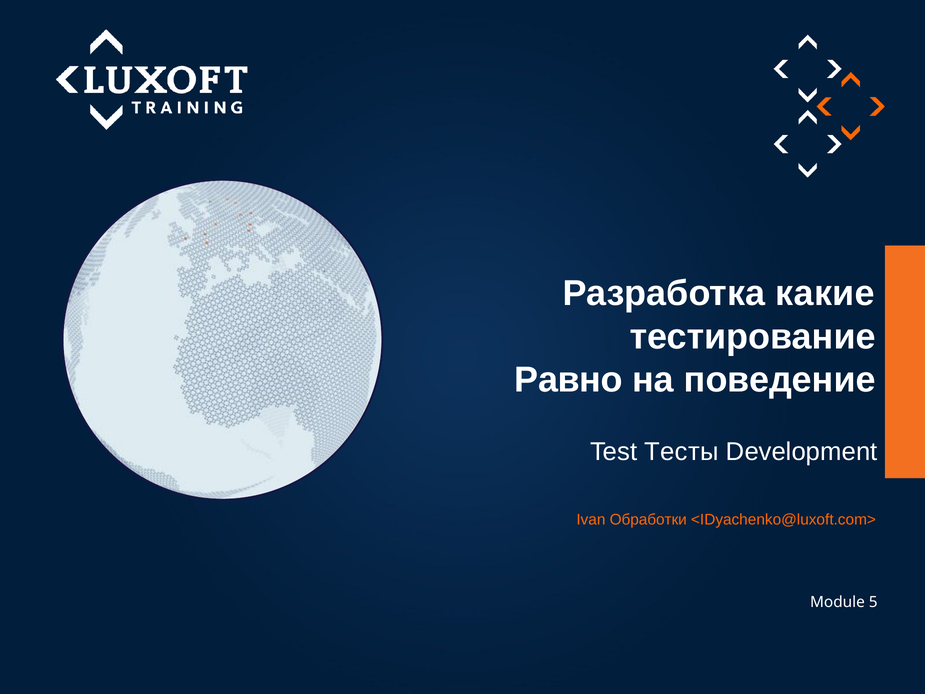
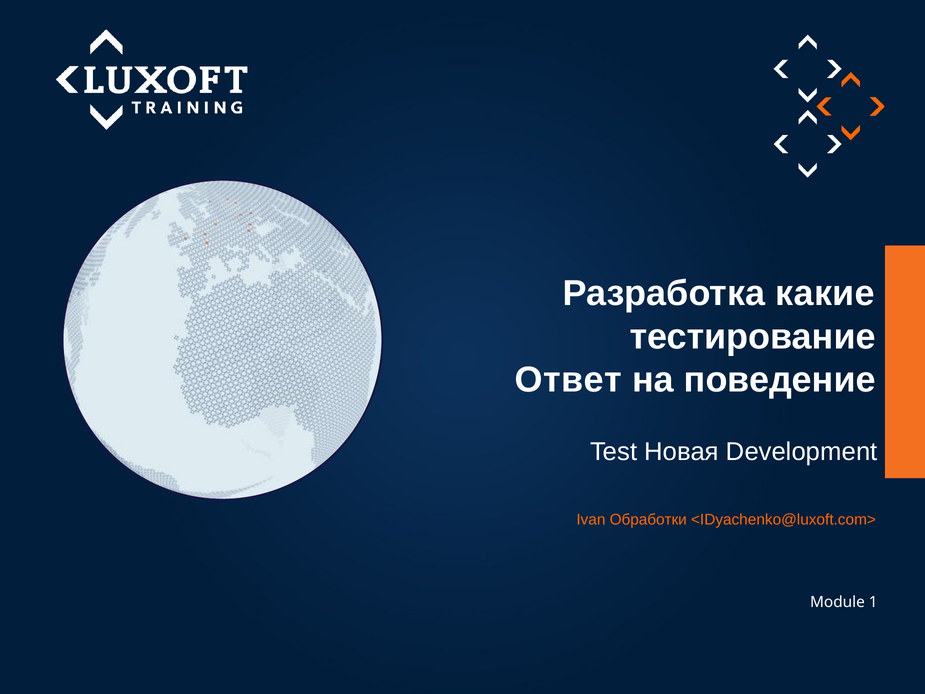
Равно: Равно -> Ответ
Тесты: Тесты -> Новая
Module 5: 5 -> 1
